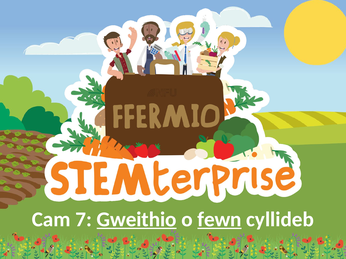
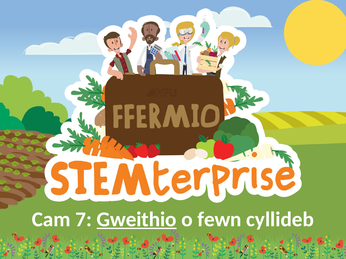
fewn underline: present -> none
